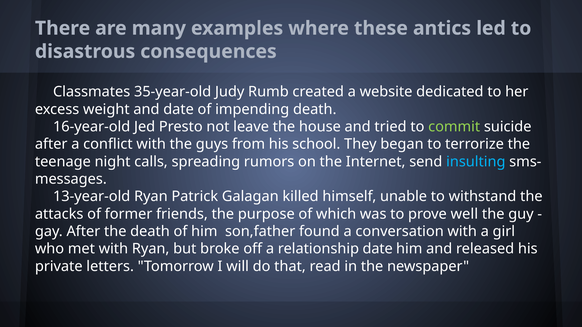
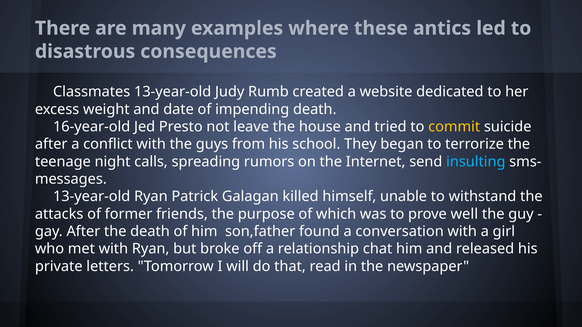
35-year-old at (173, 92): 35-year-old -> 13-year-old
commit colour: light green -> yellow
relationship date: date -> chat
